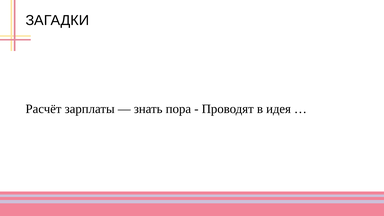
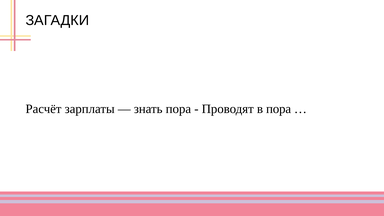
в идея: идея -> пора
